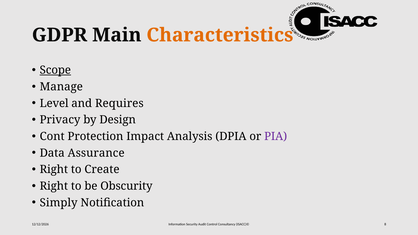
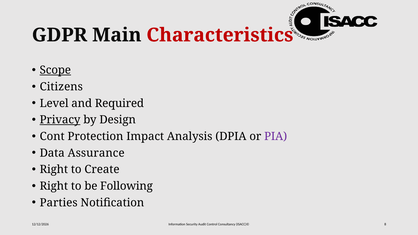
Characteristics colour: orange -> red
Manage: Manage -> Citizens
Requires: Requires -> Required
Privacy underline: none -> present
Obscurity: Obscurity -> Following
Simply: Simply -> Parties
